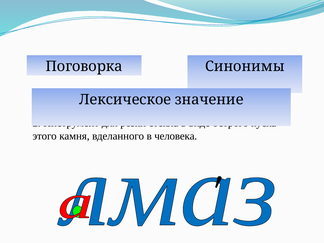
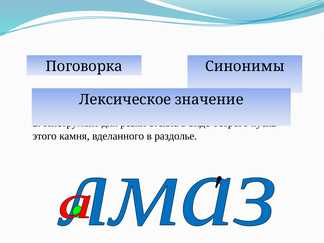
человека: человека -> раздолье
